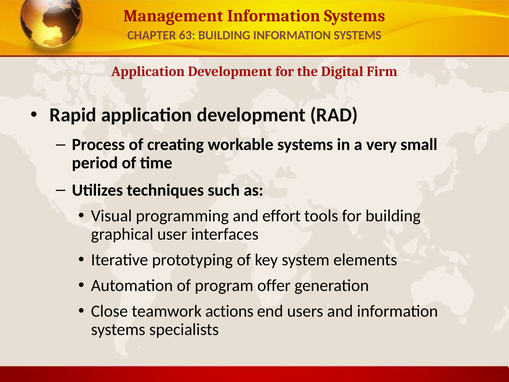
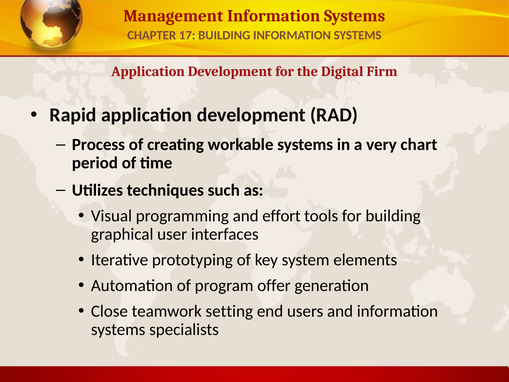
63: 63 -> 17
small: small -> chart
actions: actions -> setting
